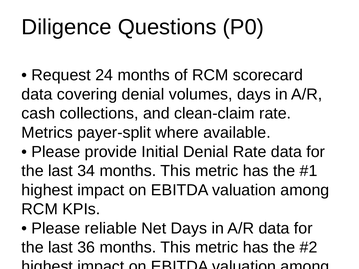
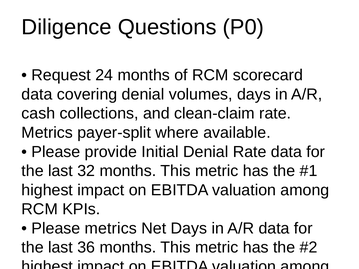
34: 34 -> 32
Please reliable: reliable -> metrics
